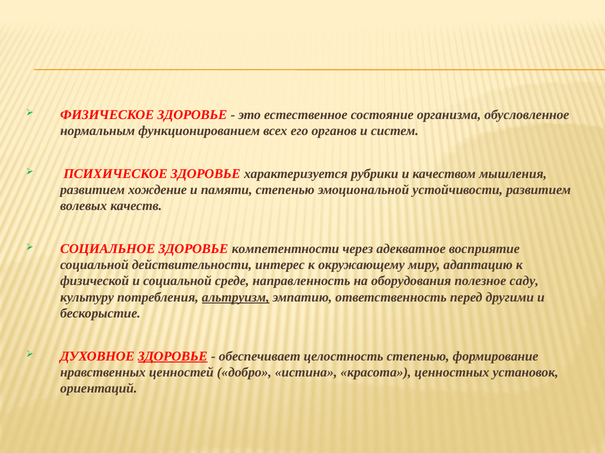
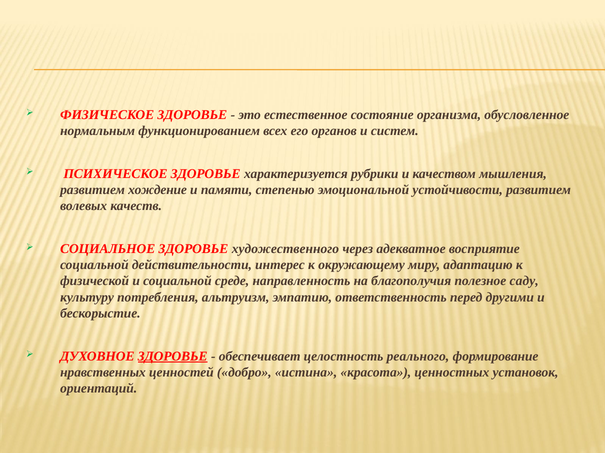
компетентности: компетентности -> художественного
оборудования: оборудования -> благополучия
альтруизм underline: present -> none
целостность степенью: степенью -> реального
